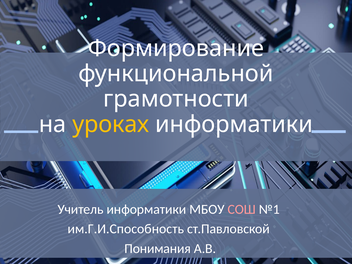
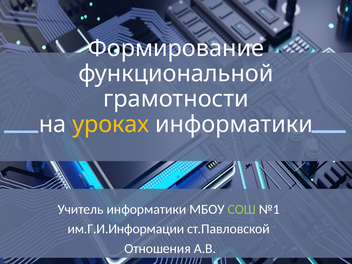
СОШ colour: pink -> light green
им.Г.И.Способность: им.Г.И.Способность -> им.Г.И.Информации
Понимания: Понимания -> Отношения
